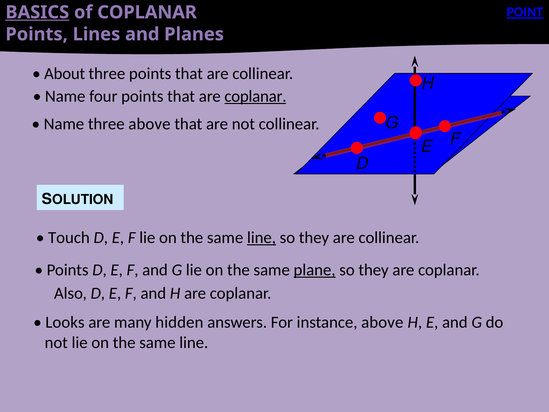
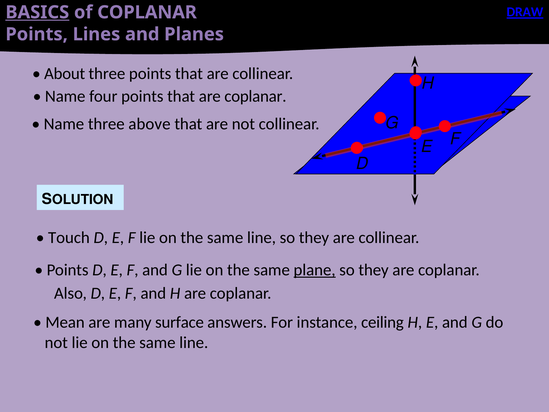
POINT: POINT -> DRAW
coplanar at (255, 96) underline: present -> none
line at (261, 238) underline: present -> none
Looks: Looks -> Mean
hidden: hidden -> surface
instance above: above -> ceiling
